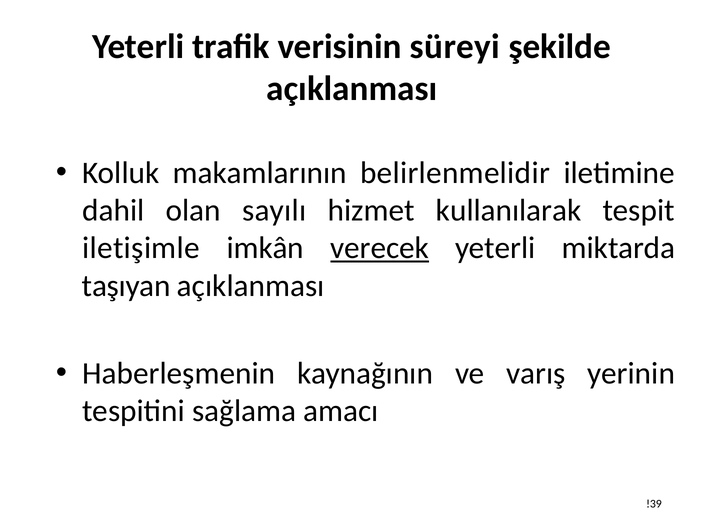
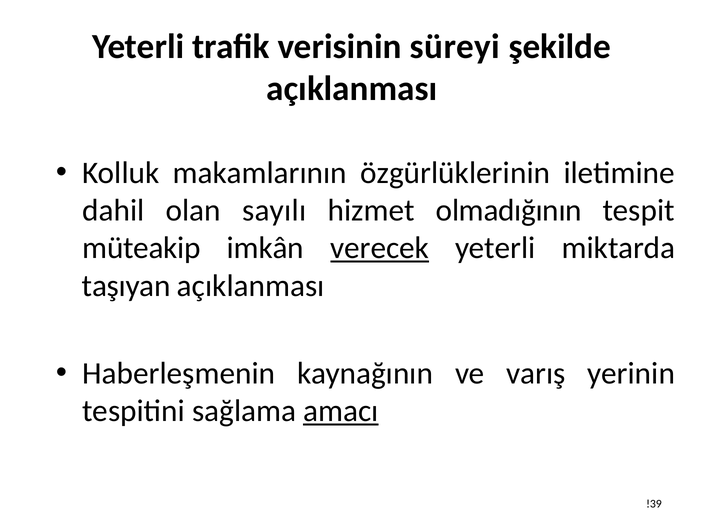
belirlenmelidir: belirlenmelidir -> özgürlüklerinin
kullanılarak: kullanılarak -> olmadığının
iletişimle: iletişimle -> müteakip
amacı underline: none -> present
